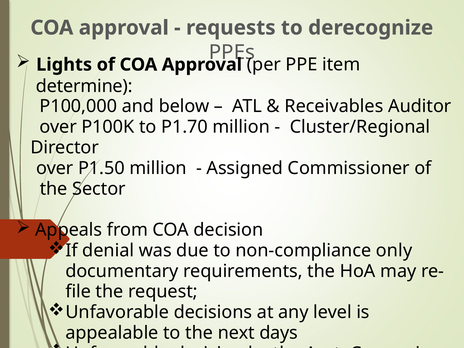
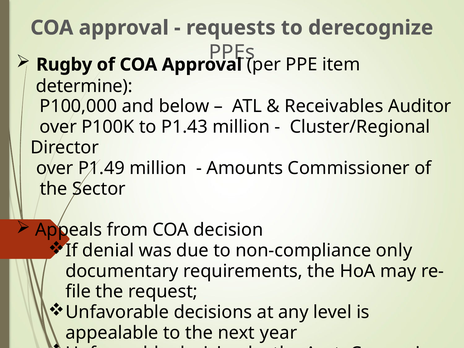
Lights: Lights -> Rugby
P1.70: P1.70 -> P1.43
P1.50: P1.50 -> P1.49
Assigned: Assigned -> Amounts
days: days -> year
